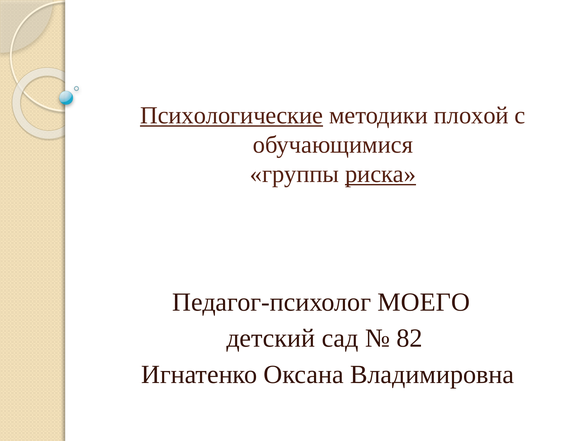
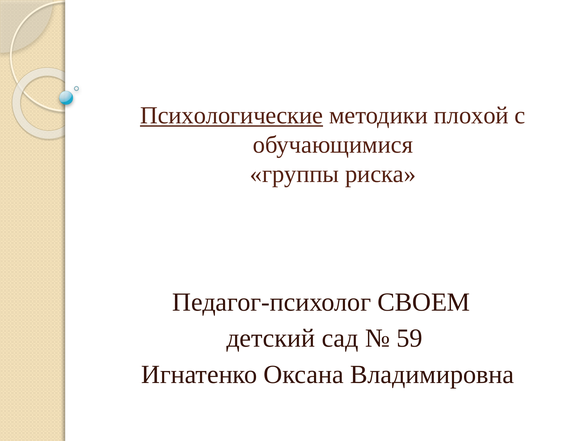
риска underline: present -> none
МОЕГО: МОЕГО -> СВОЕМ
82: 82 -> 59
